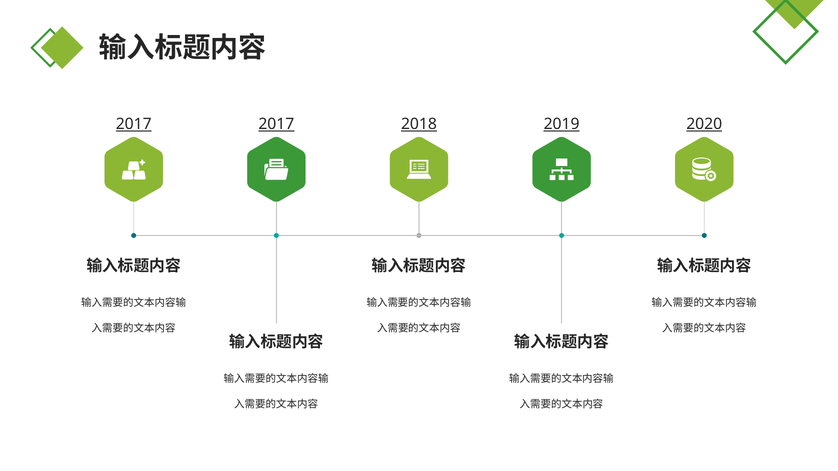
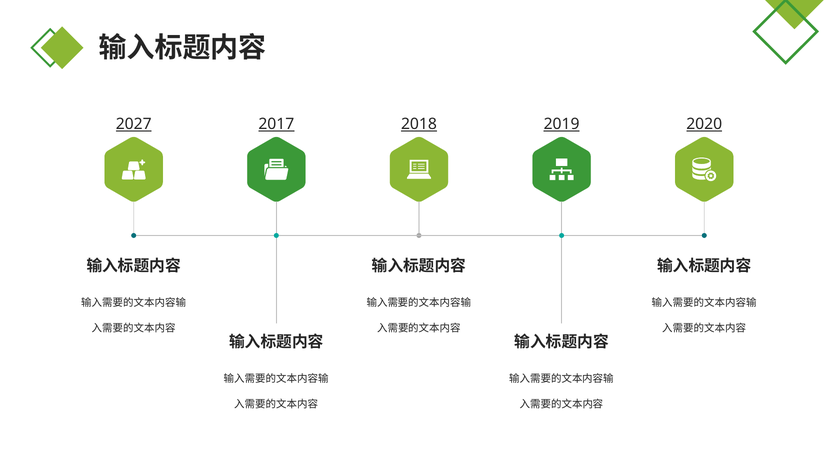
2017 at (134, 124): 2017 -> 2027
